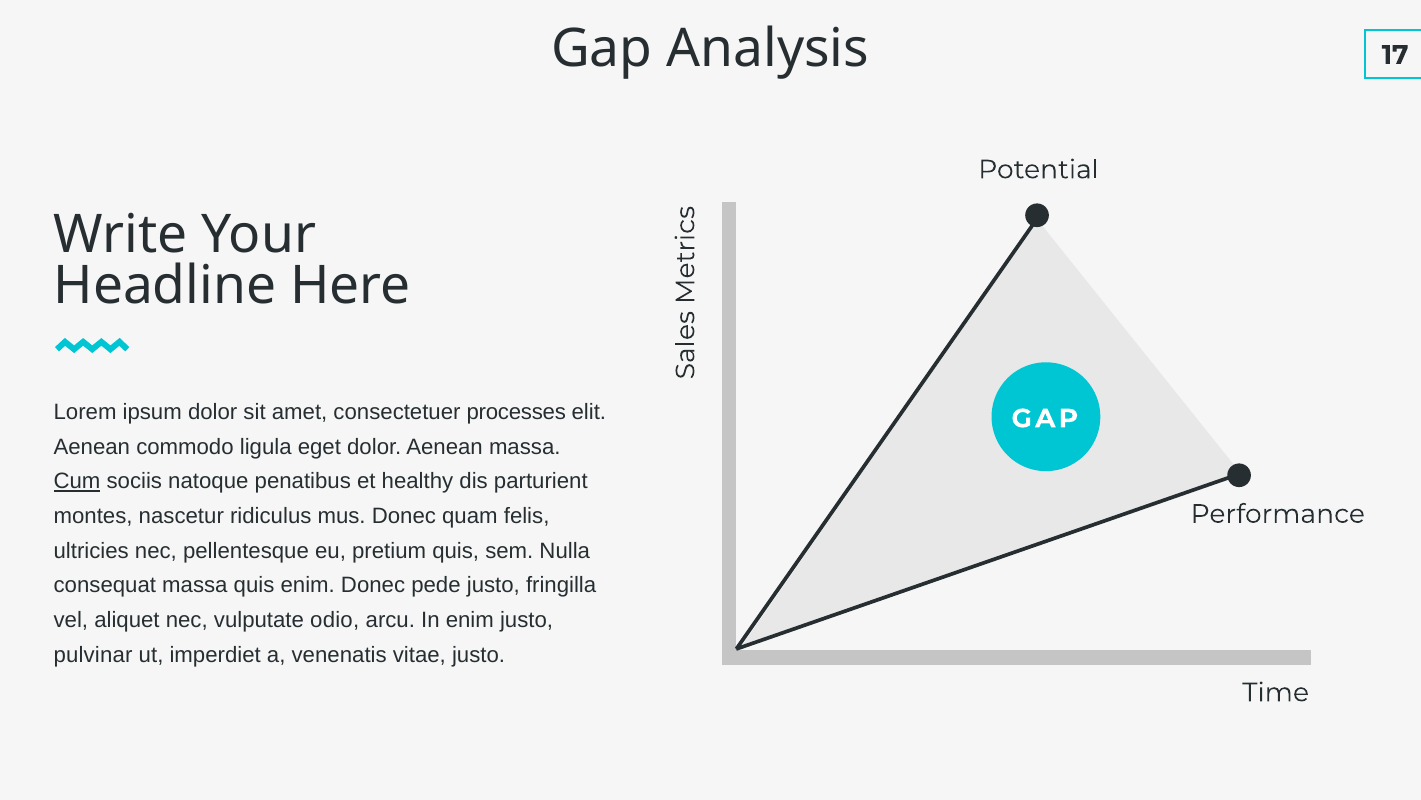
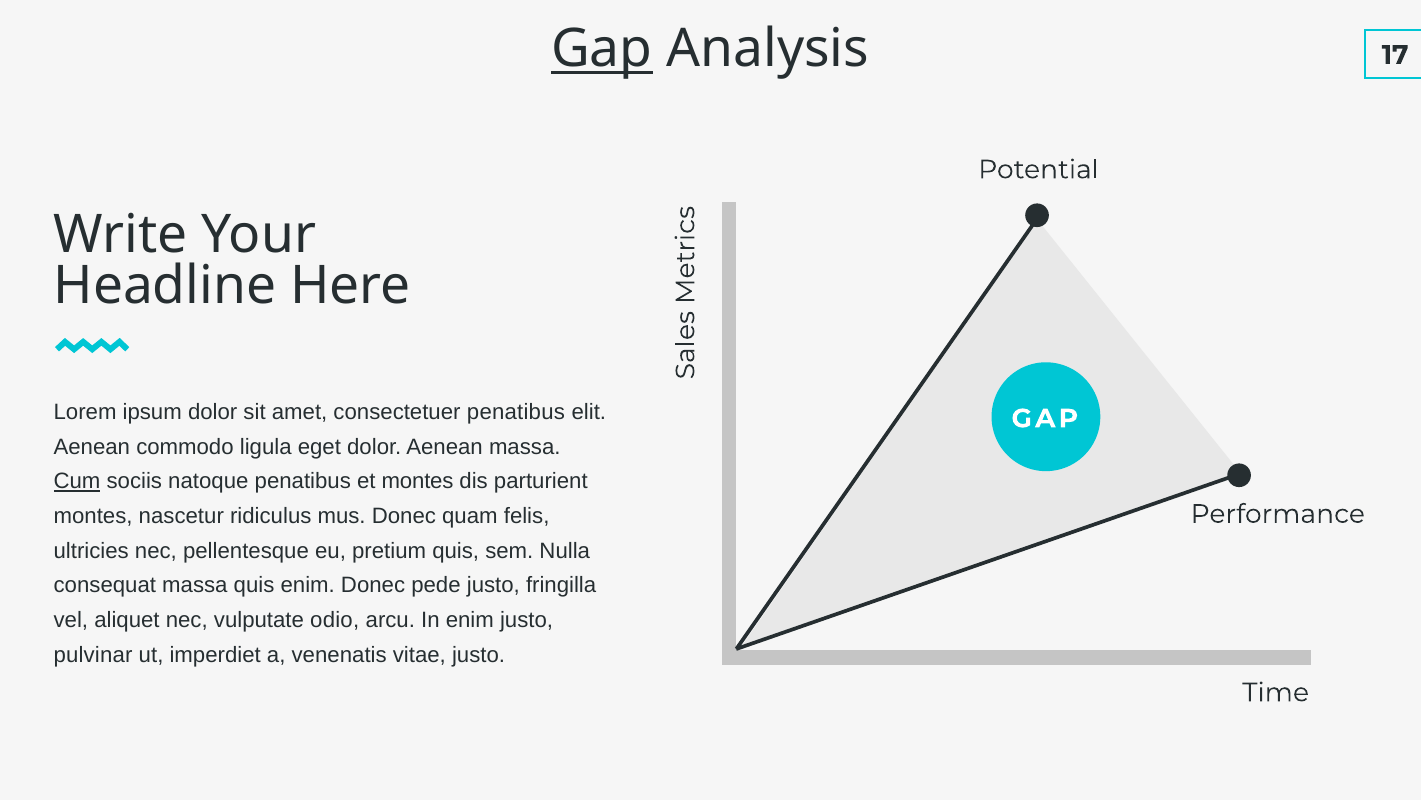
Gap at (602, 49) underline: none -> present
consectetuer processes: processes -> penatibus
et healthy: healthy -> montes
